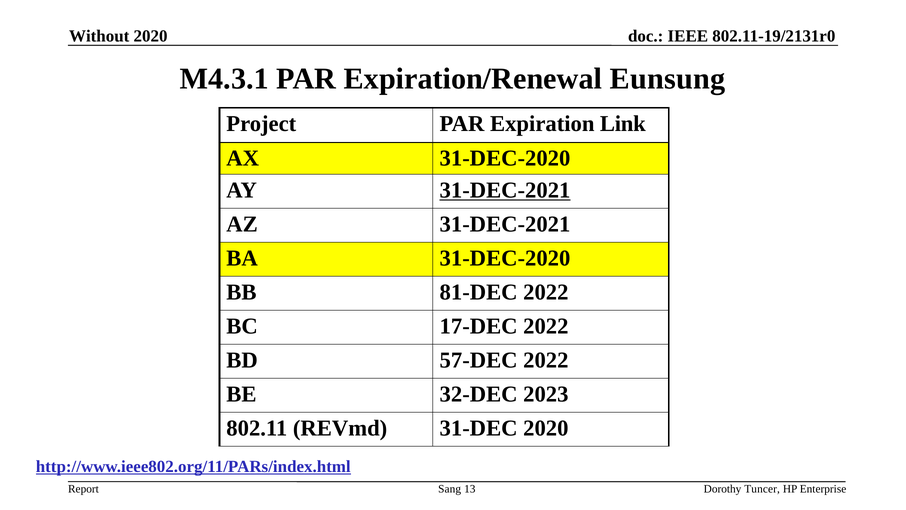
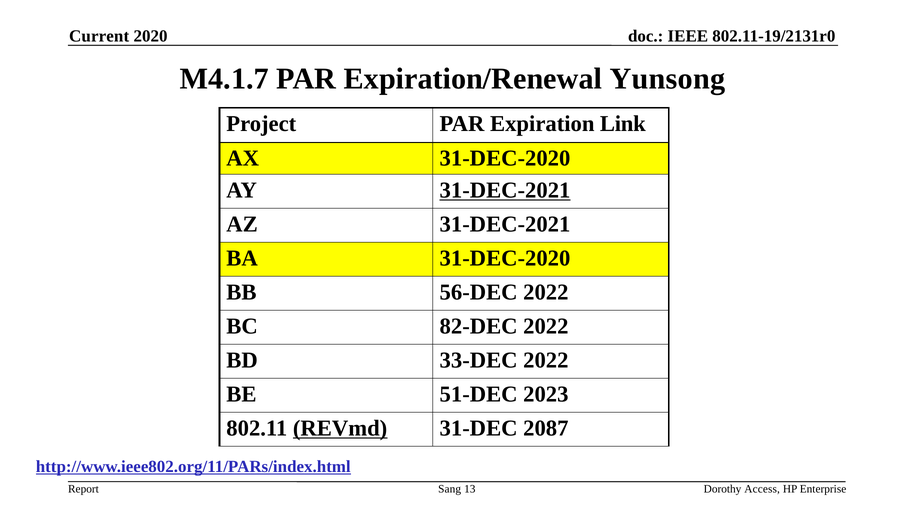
Without: Without -> Current
M4.3.1: M4.3.1 -> M4.1.7
Eunsung: Eunsung -> Yunsong
81-DEC: 81-DEC -> 56-DEC
17-DEC: 17-DEC -> 82-DEC
57-DEC: 57-DEC -> 33-DEC
32-DEC: 32-DEC -> 51-DEC
REVmd underline: none -> present
31-DEC 2020: 2020 -> 2087
Tuncer: Tuncer -> Access
